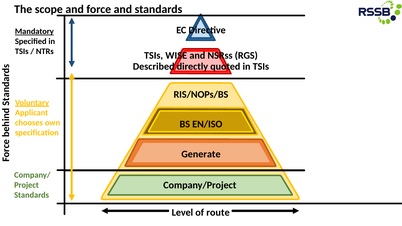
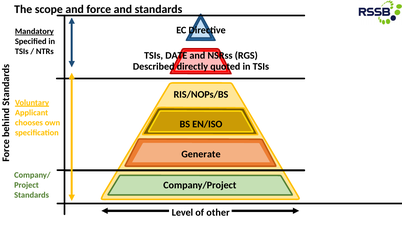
WISE: WISE -> DATE
route: route -> other
